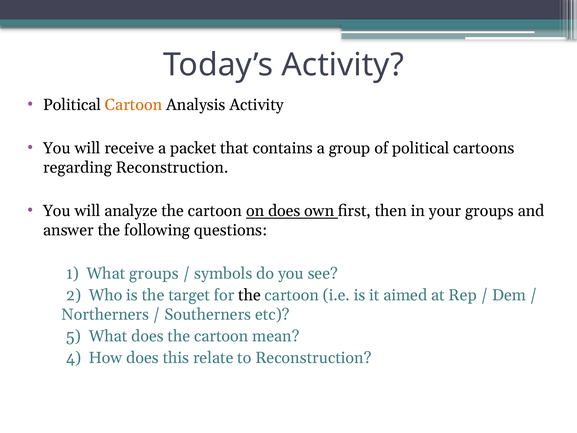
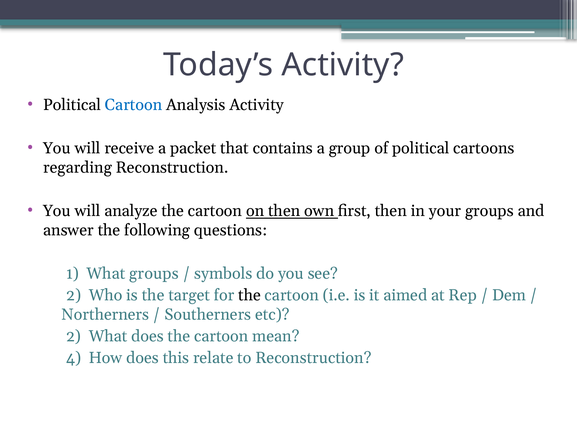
Cartoon at (134, 105) colour: orange -> blue
on does: does -> then
5 at (73, 336): 5 -> 2
